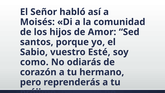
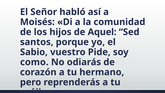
Amor: Amor -> Aquel
Esté: Esté -> Pide
